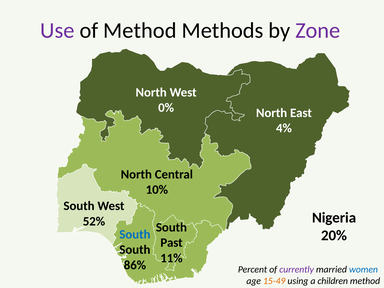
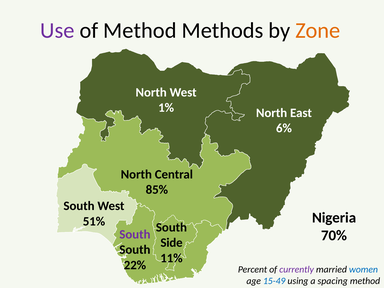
Zone colour: purple -> orange
0%: 0% -> 1%
4%: 4% -> 6%
10%: 10% -> 85%
52%: 52% -> 51%
South at (135, 234) colour: blue -> purple
20%: 20% -> 70%
Past: Past -> Side
86%: 86% -> 22%
15-49 colour: orange -> blue
children: children -> spacing
